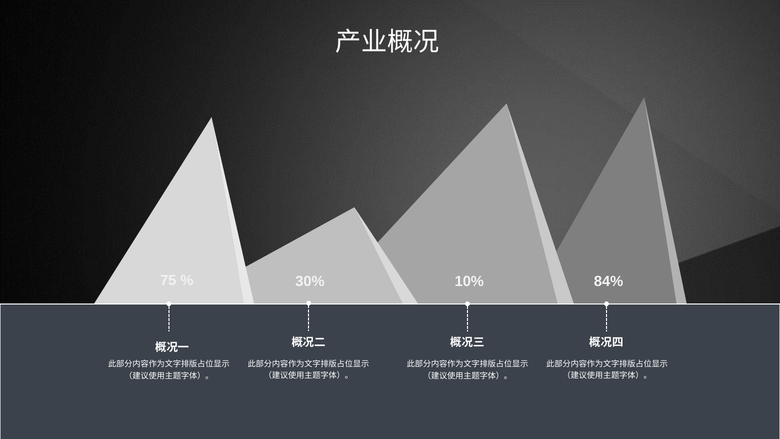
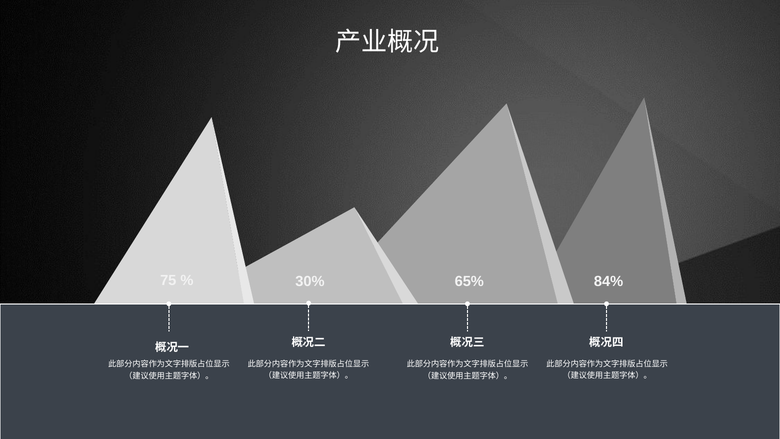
10%: 10% -> 65%
